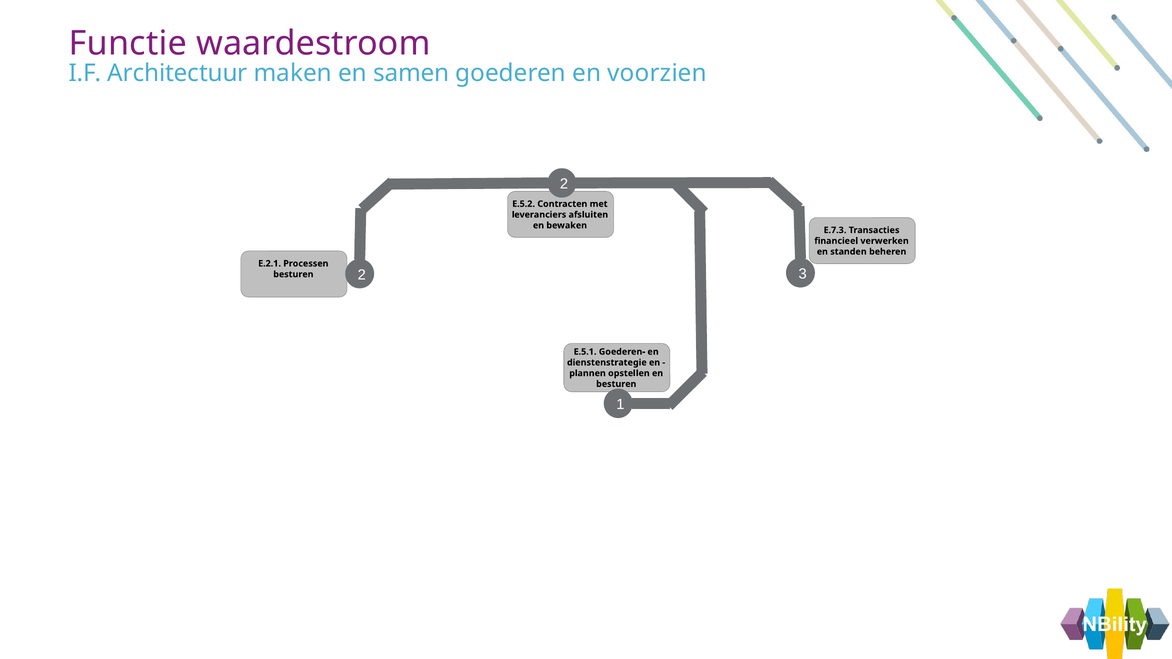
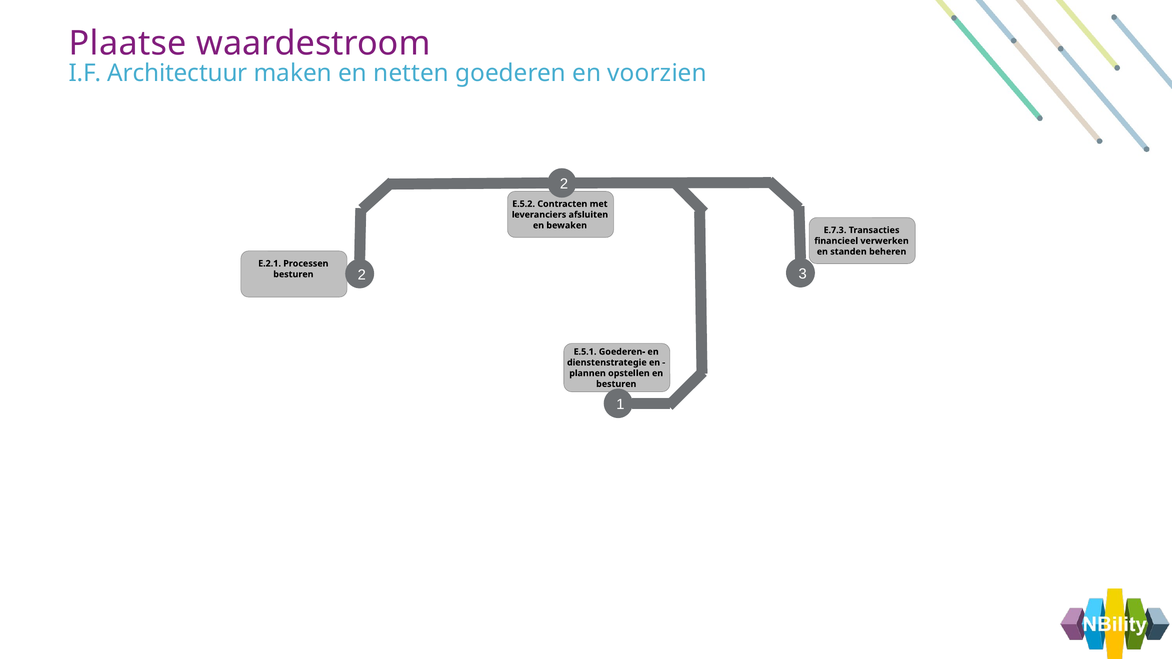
Functie: Functie -> Plaatse
samen: samen -> netten
